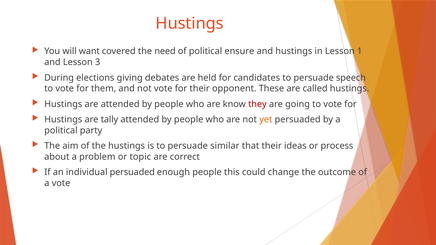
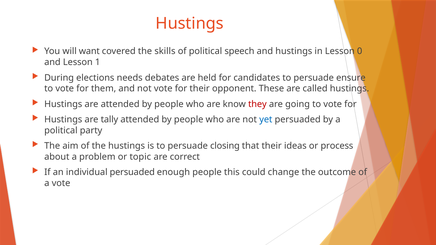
need: need -> skills
ensure: ensure -> speech
1: 1 -> 0
3: 3 -> 1
giving: giving -> needs
speech: speech -> ensure
yet colour: orange -> blue
similar: similar -> closing
